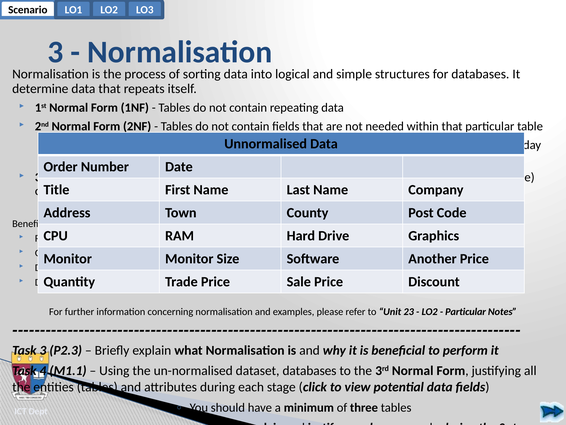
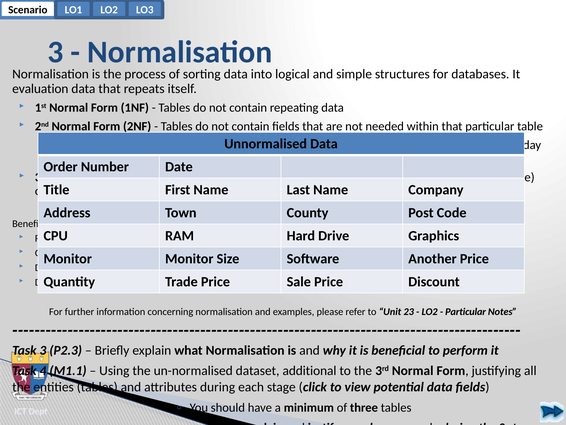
determine: determine -> evaluation
dataset databases: databases -> additional
